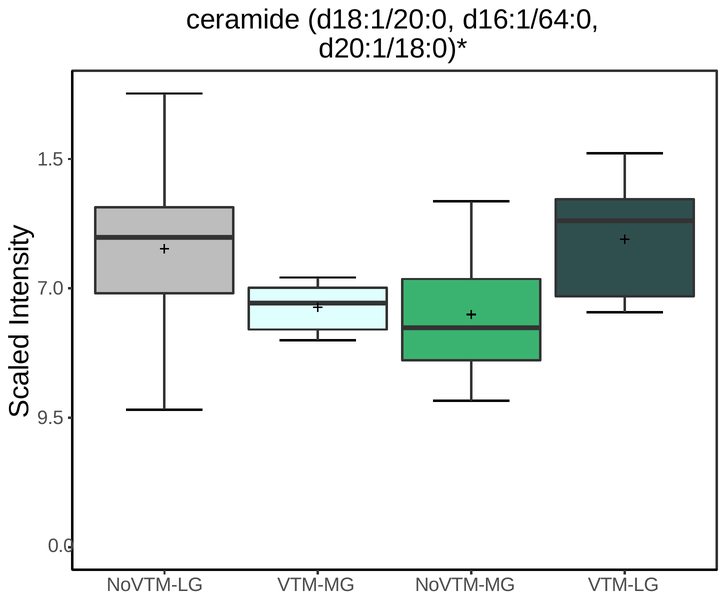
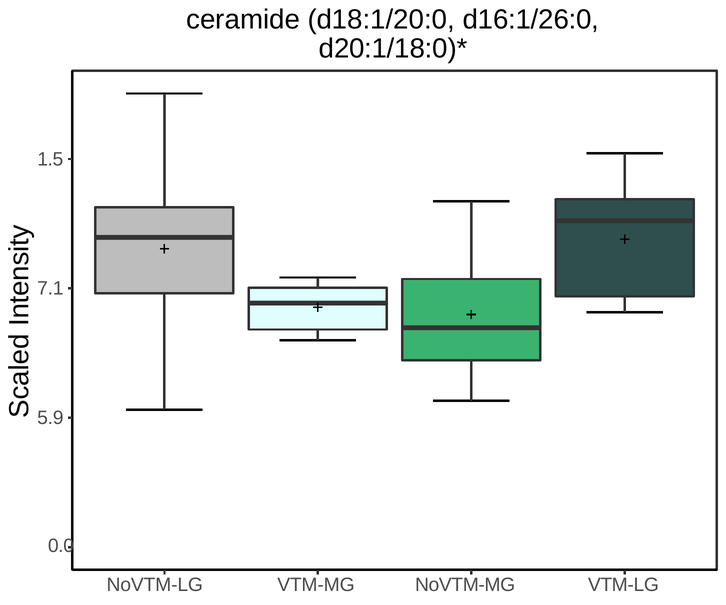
d16:1/64:0: d16:1/64:0 -> d16:1/26:0
7.0: 7.0 -> 7.1
9.5: 9.5 -> 5.9
